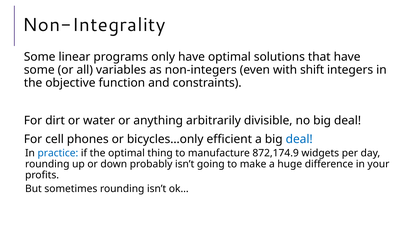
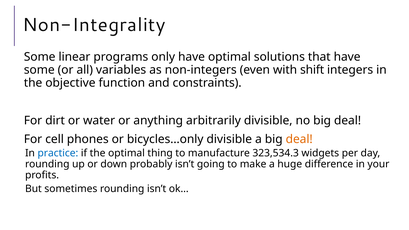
bicycles…only efficient: efficient -> divisible
deal at (299, 139) colour: blue -> orange
872,174.9: 872,174.9 -> 323,534.3
